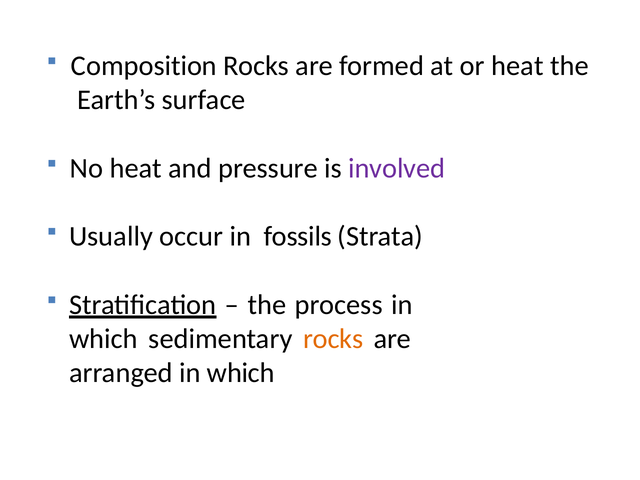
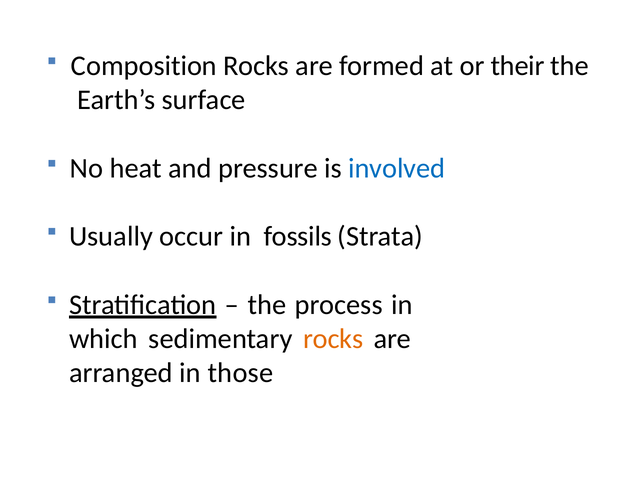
or heat: heat -> their
involved colour: purple -> blue
arranged in which: which -> those
